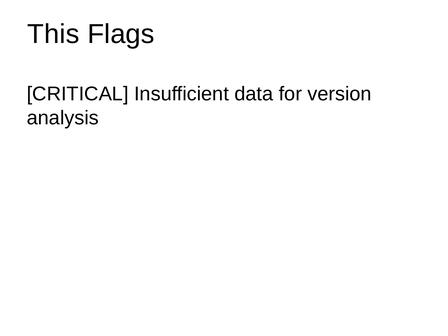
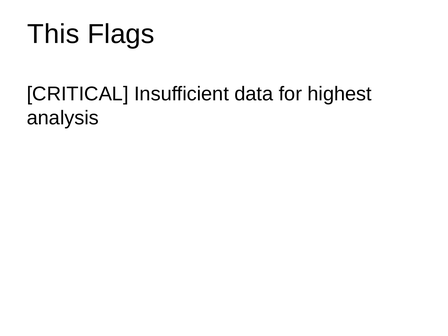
version: version -> highest
